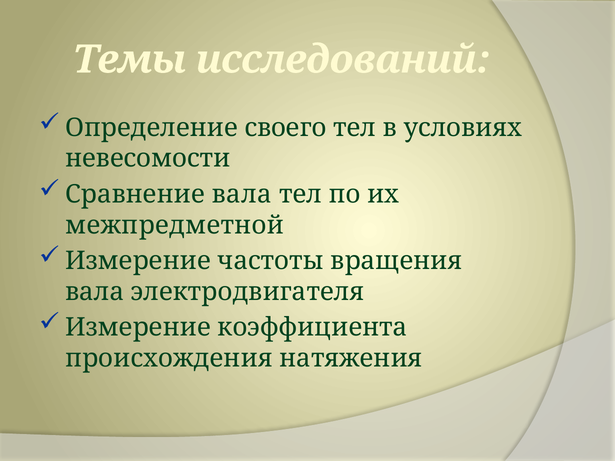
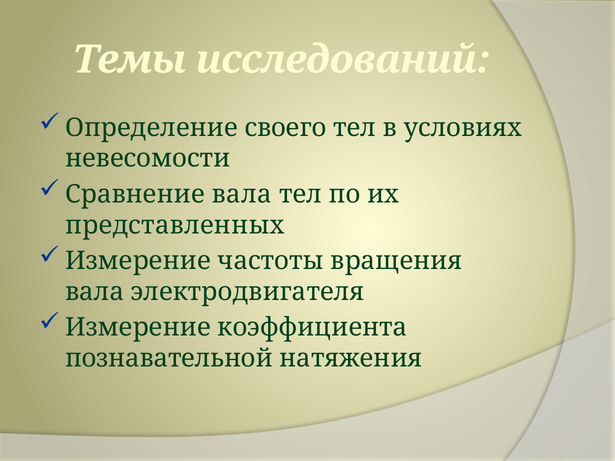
межпредметной: межпредметной -> представленных
происхождения: происхождения -> познавательной
